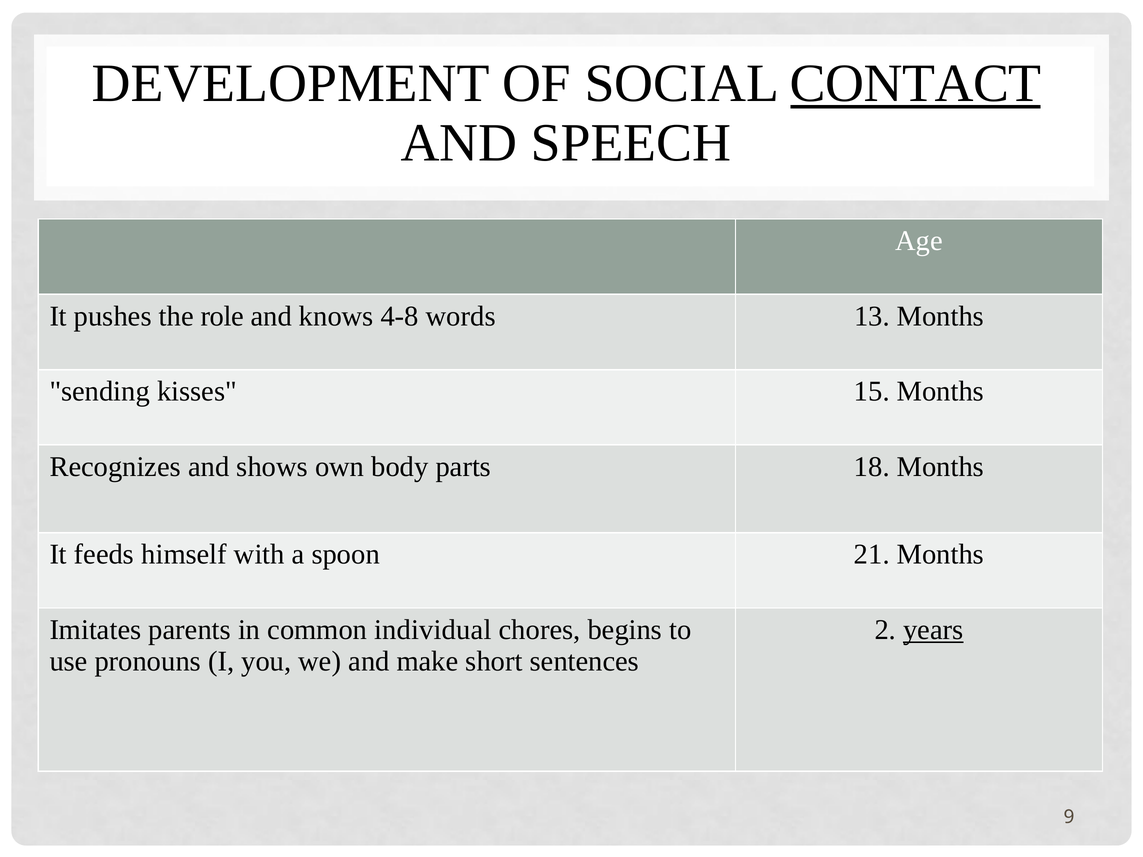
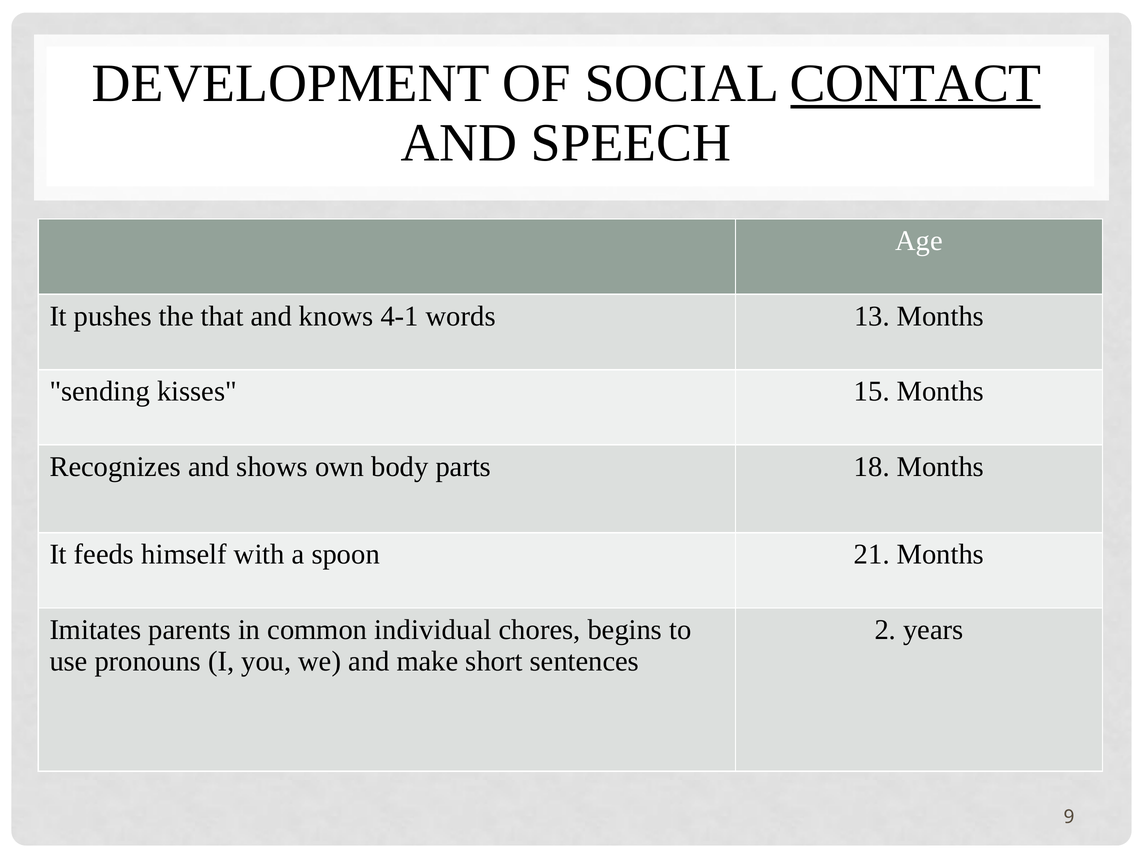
role: role -> that
4-8: 4-8 -> 4-1
years underline: present -> none
